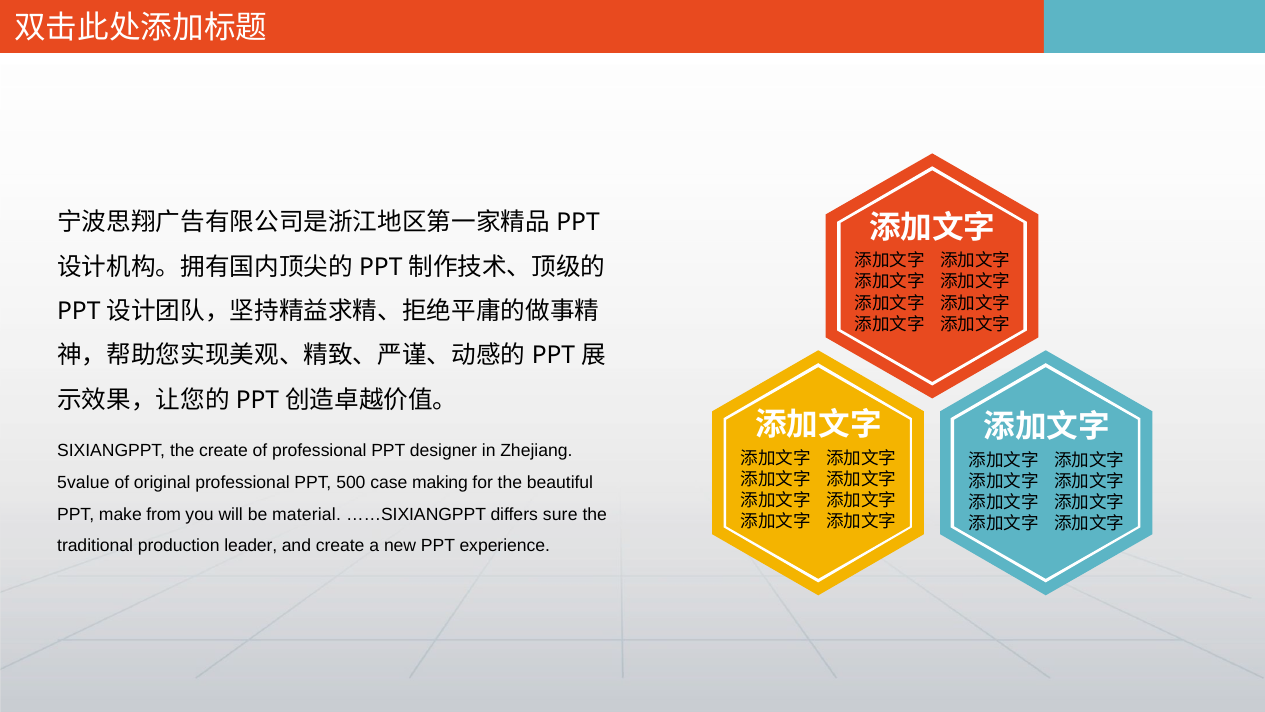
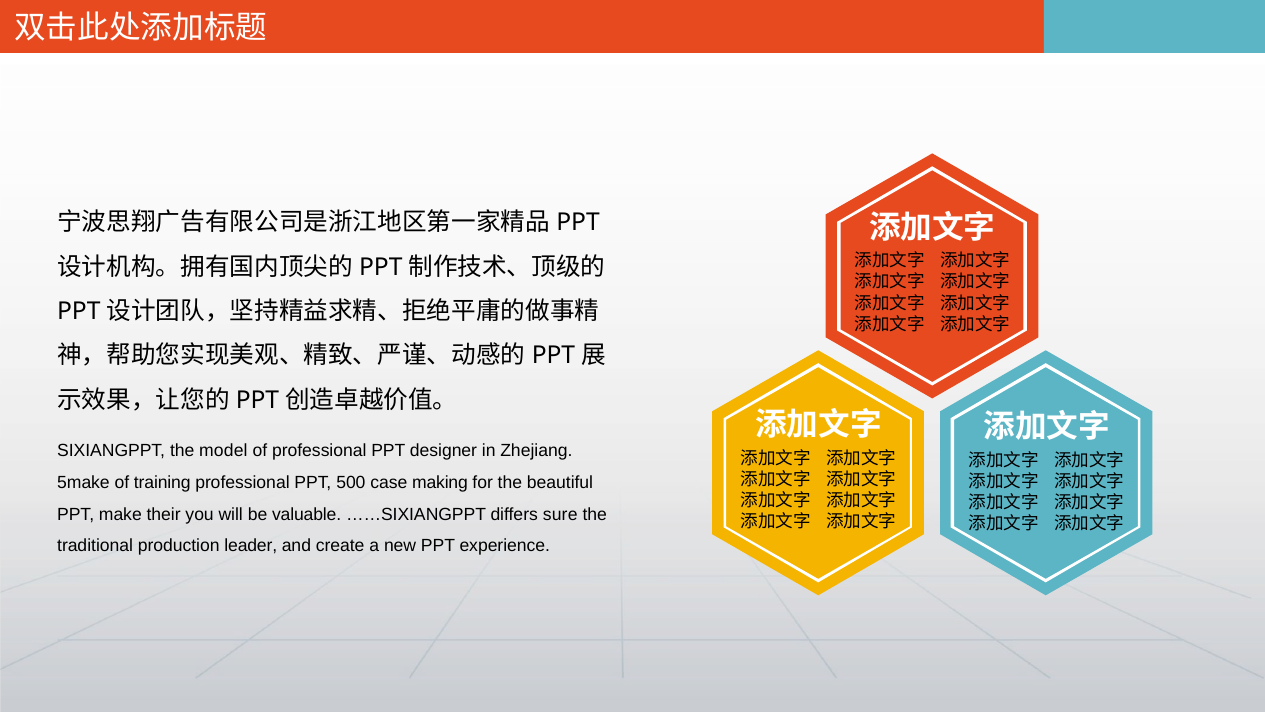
the create: create -> model
5value: 5value -> 5make
original: original -> training
from: from -> their
material: material -> valuable
